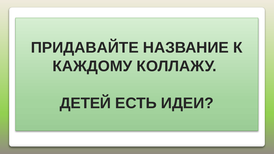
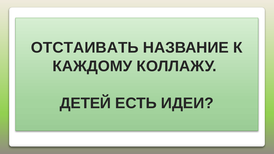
ПРИДАВАЙТЕ: ПРИДАВАЙТЕ -> ОТСТАИВАТЬ
